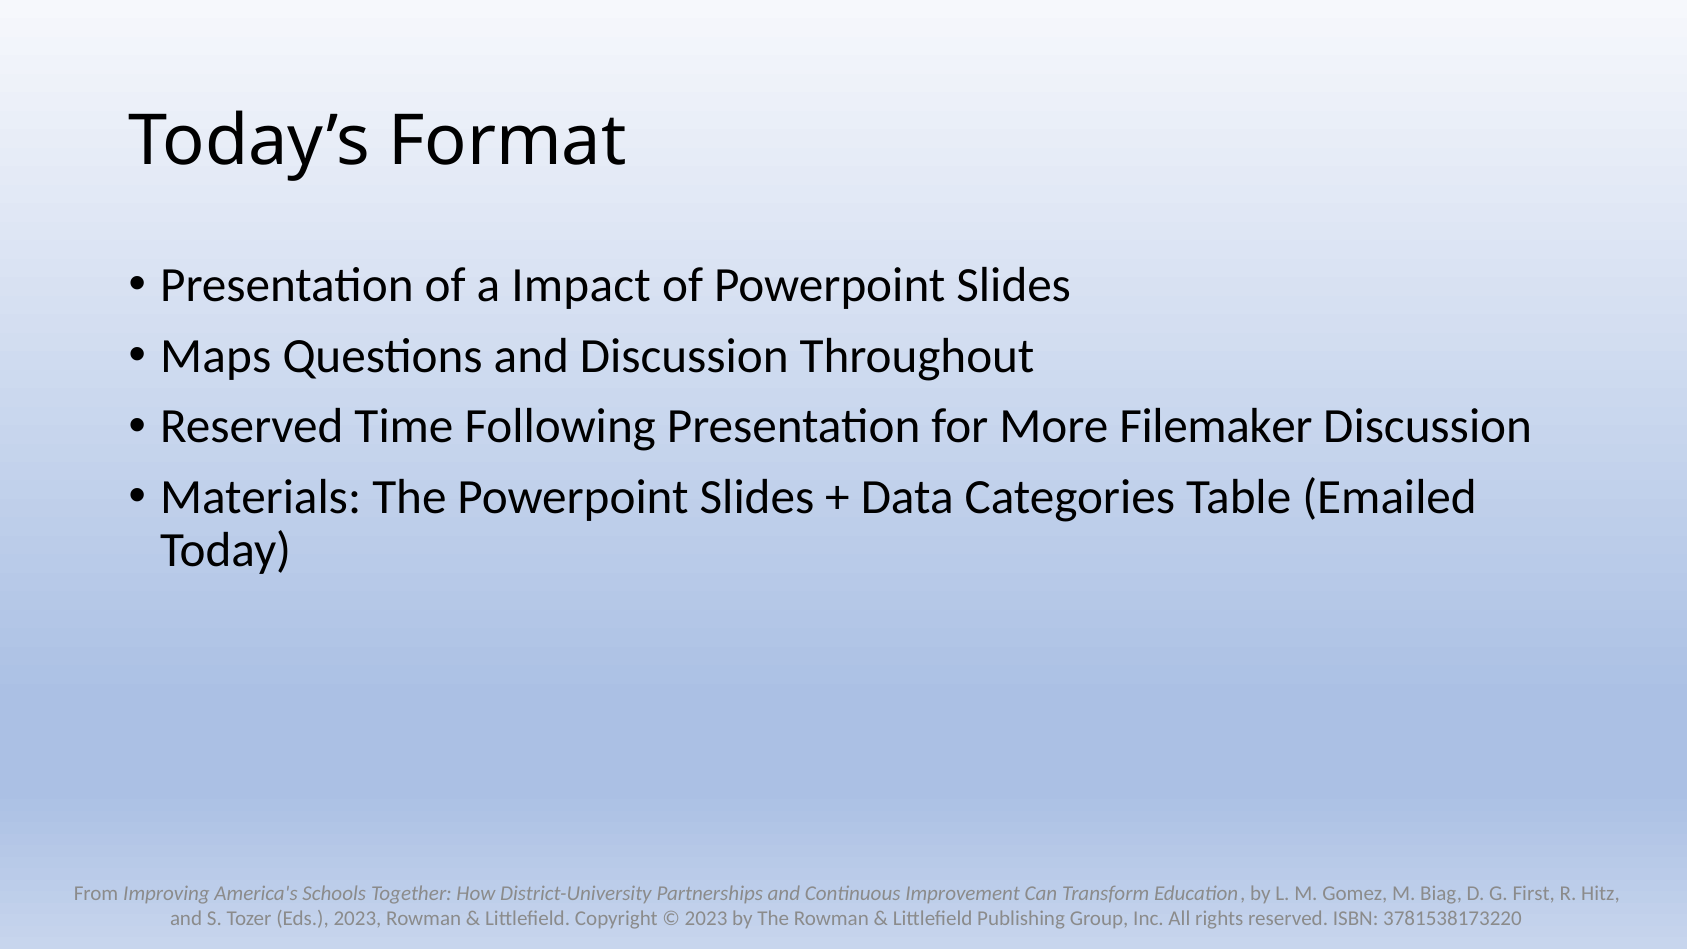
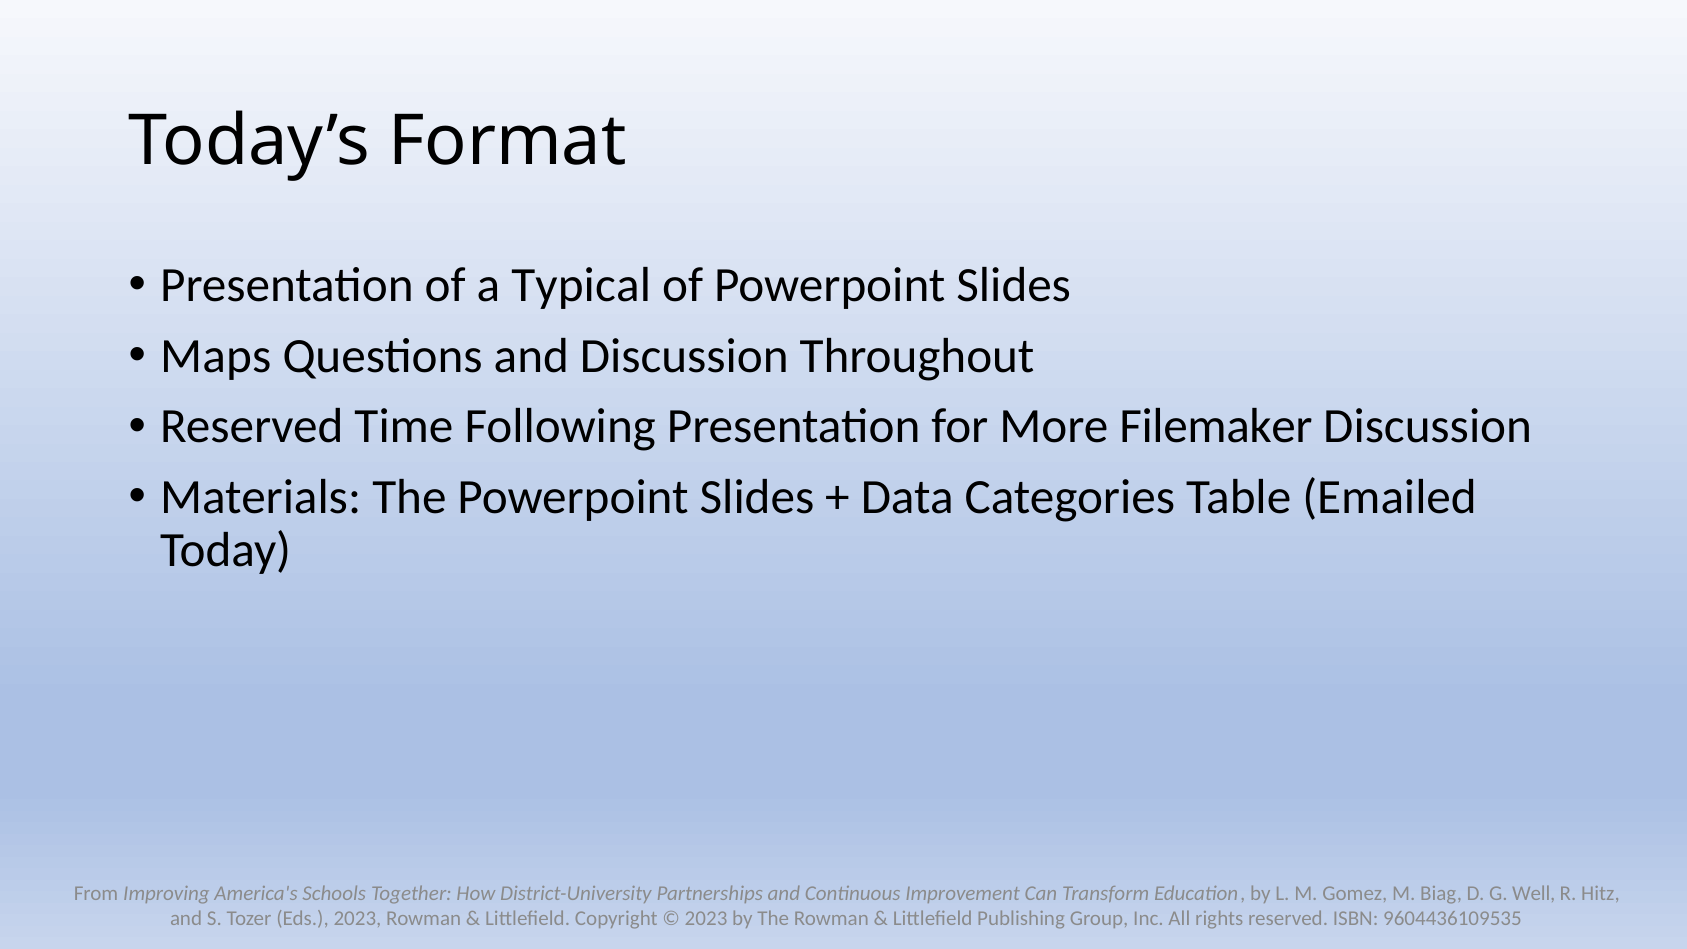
Impact: Impact -> Typical
First: First -> Well
3781538173220: 3781538173220 -> 9604436109535
